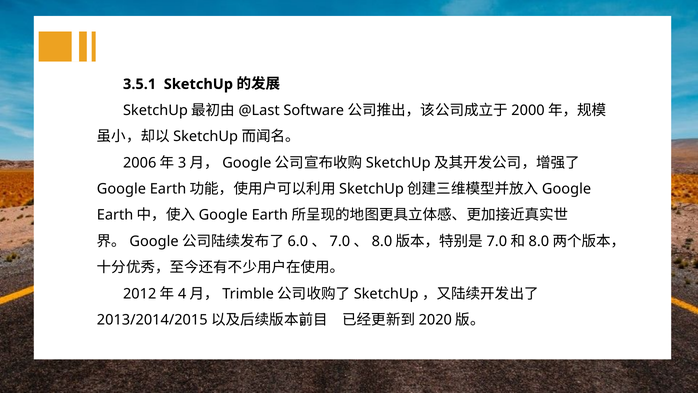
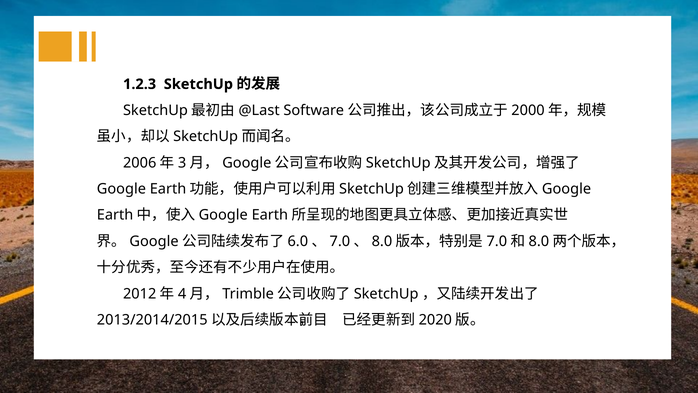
3.5.1: 3.5.1 -> 1.2.3
